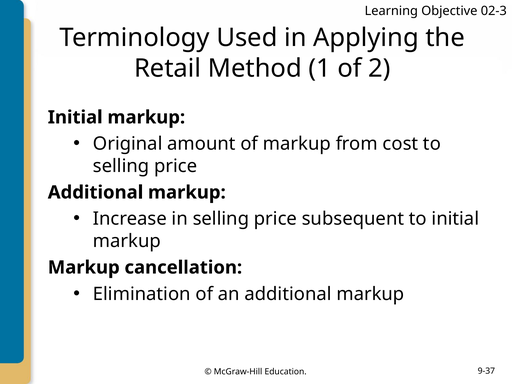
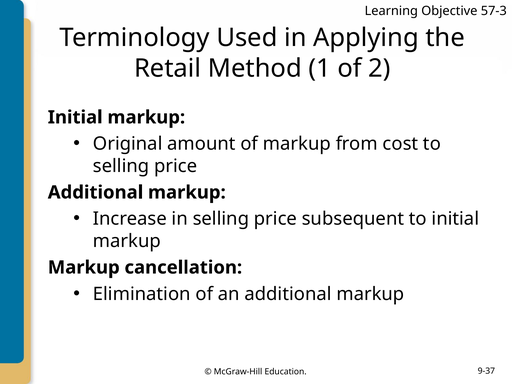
02-3: 02-3 -> 57-3
